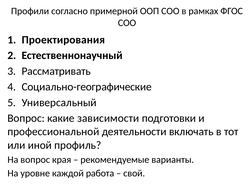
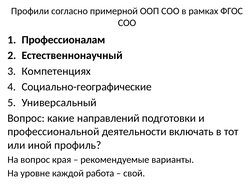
Проектирования: Проектирования -> Профессионалам
Рассматривать: Рассматривать -> Компетенциях
зависимости: зависимости -> направлений
